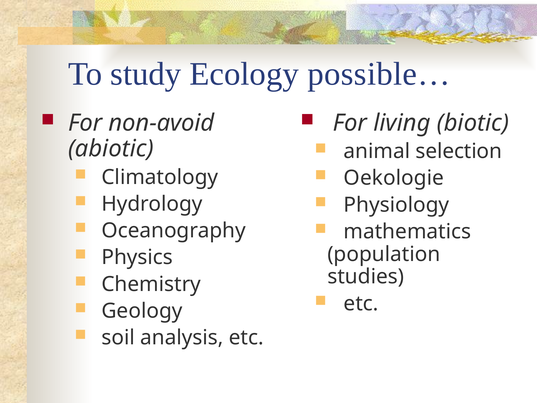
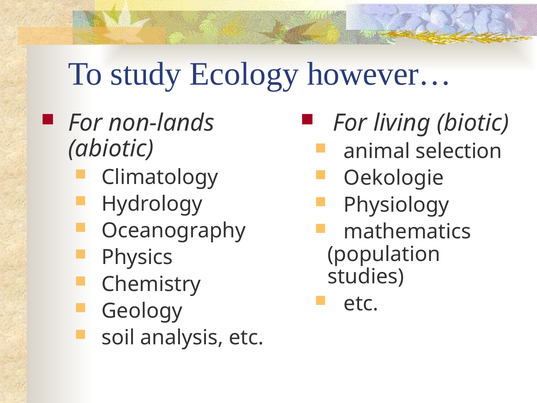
possible…: possible… -> however…
non-avoid: non-avoid -> non-lands
